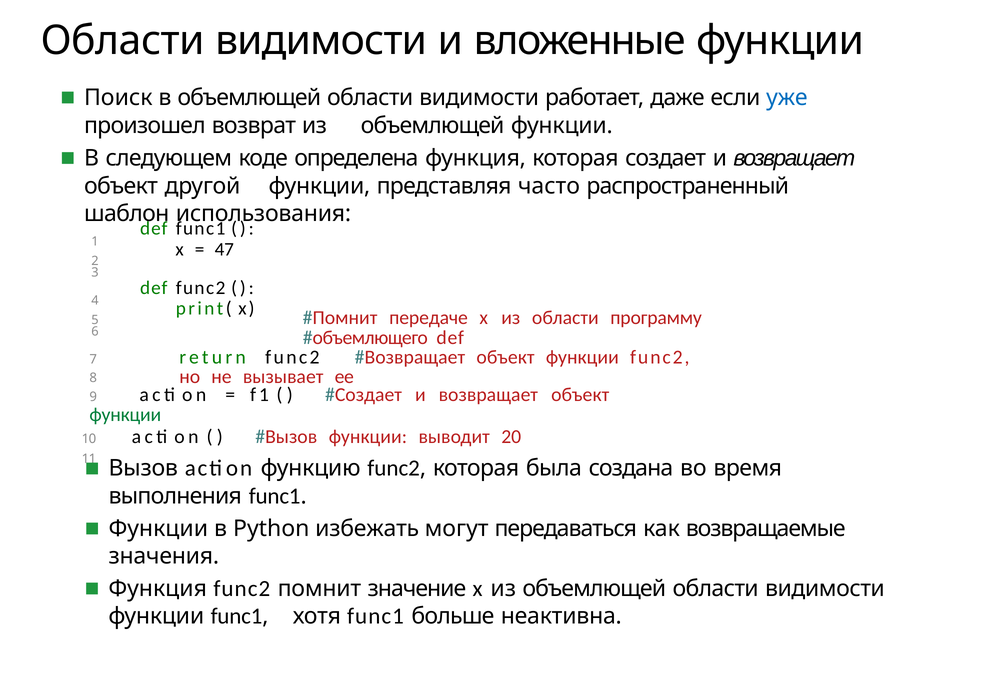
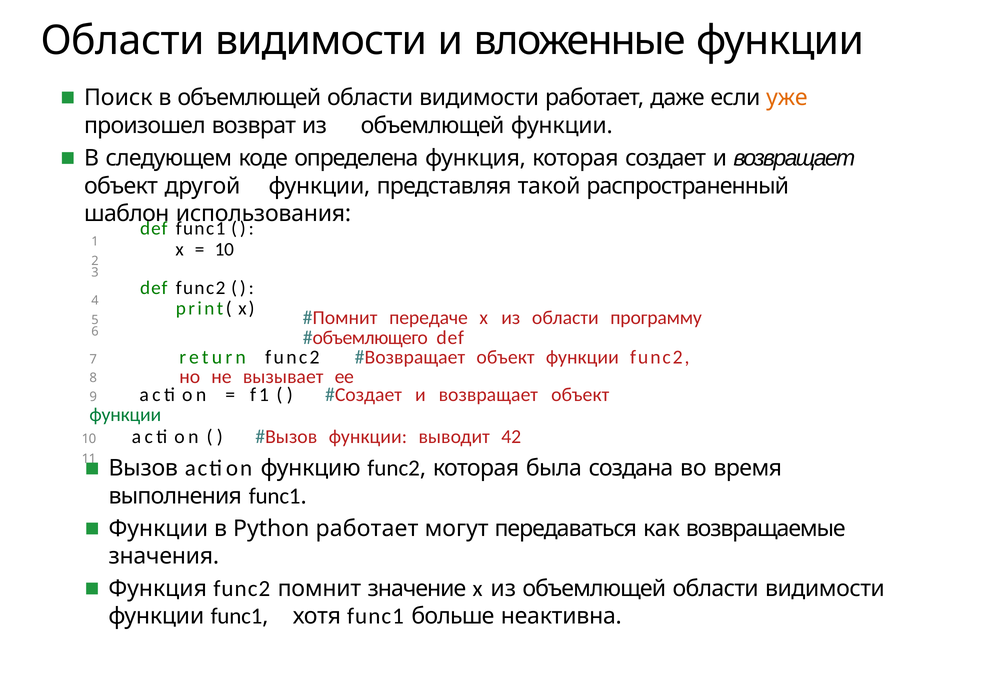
уже colour: blue -> orange
часто: часто -> такой
47 at (224, 249): 47 -> 10
20: 20 -> 42
Python избежать: избежать -> работает
